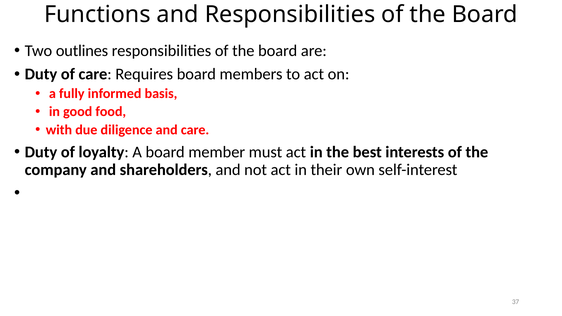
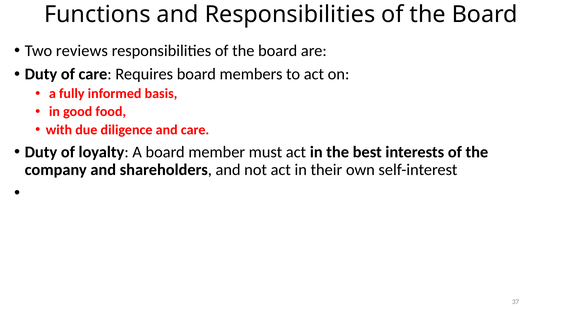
outlines: outlines -> reviews
